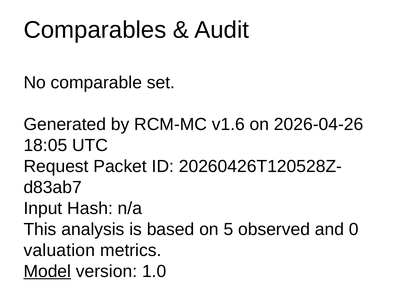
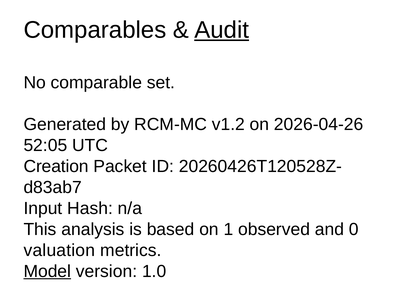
Audit underline: none -> present
v1.6: v1.6 -> v1.2
18:05: 18:05 -> 52:05
Request: Request -> Creation
5: 5 -> 1
